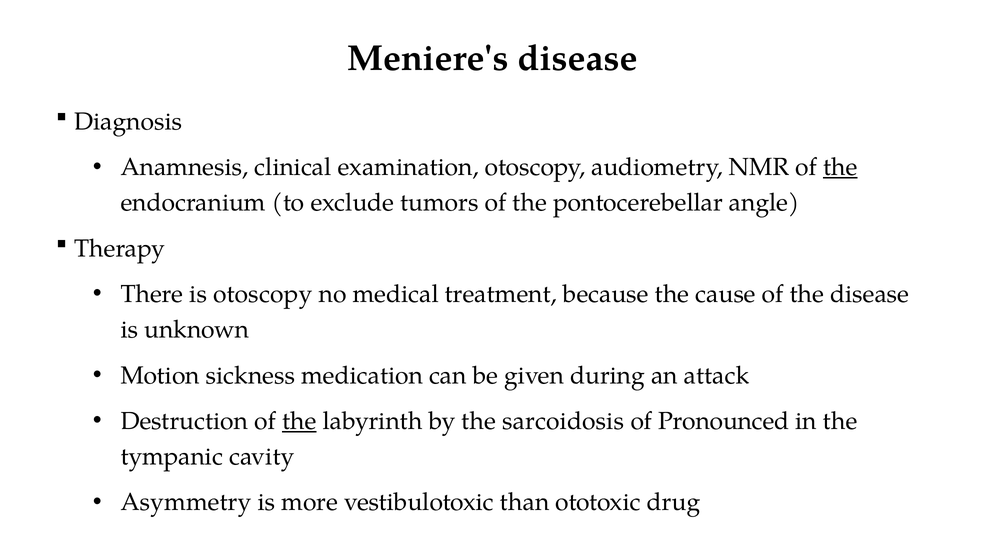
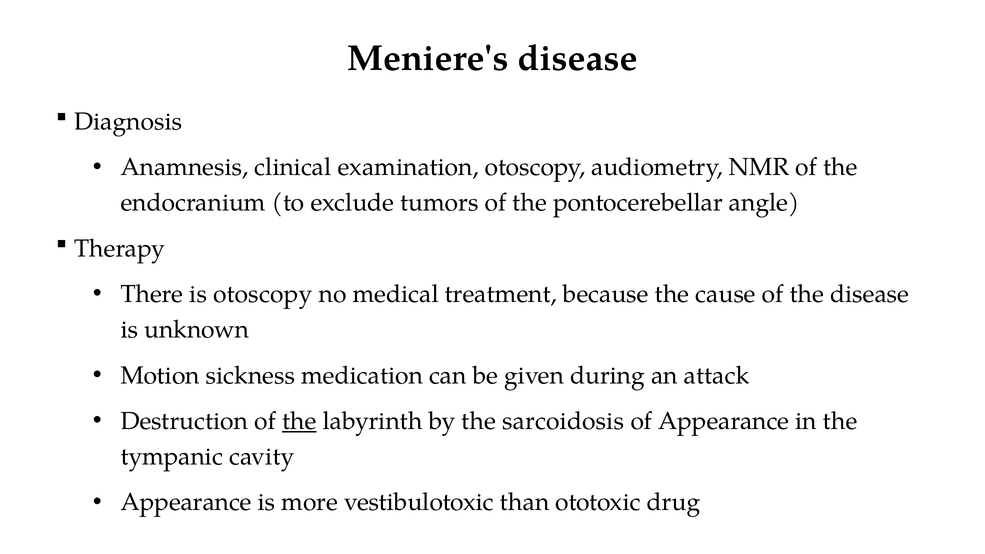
the at (840, 167) underline: present -> none
of Pronounced: Pronounced -> Appearance
Asymmetry at (186, 502): Asymmetry -> Appearance
